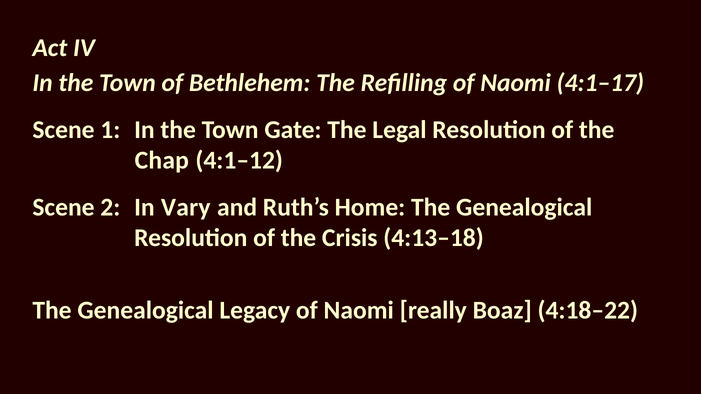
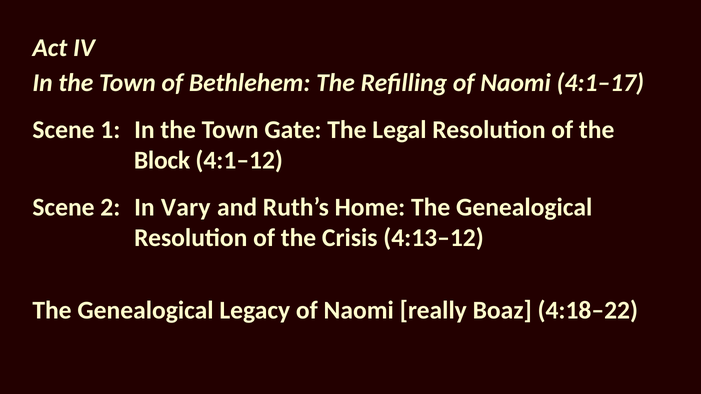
Chap: Chap -> Block
4:13–18: 4:13–18 -> 4:13–12
